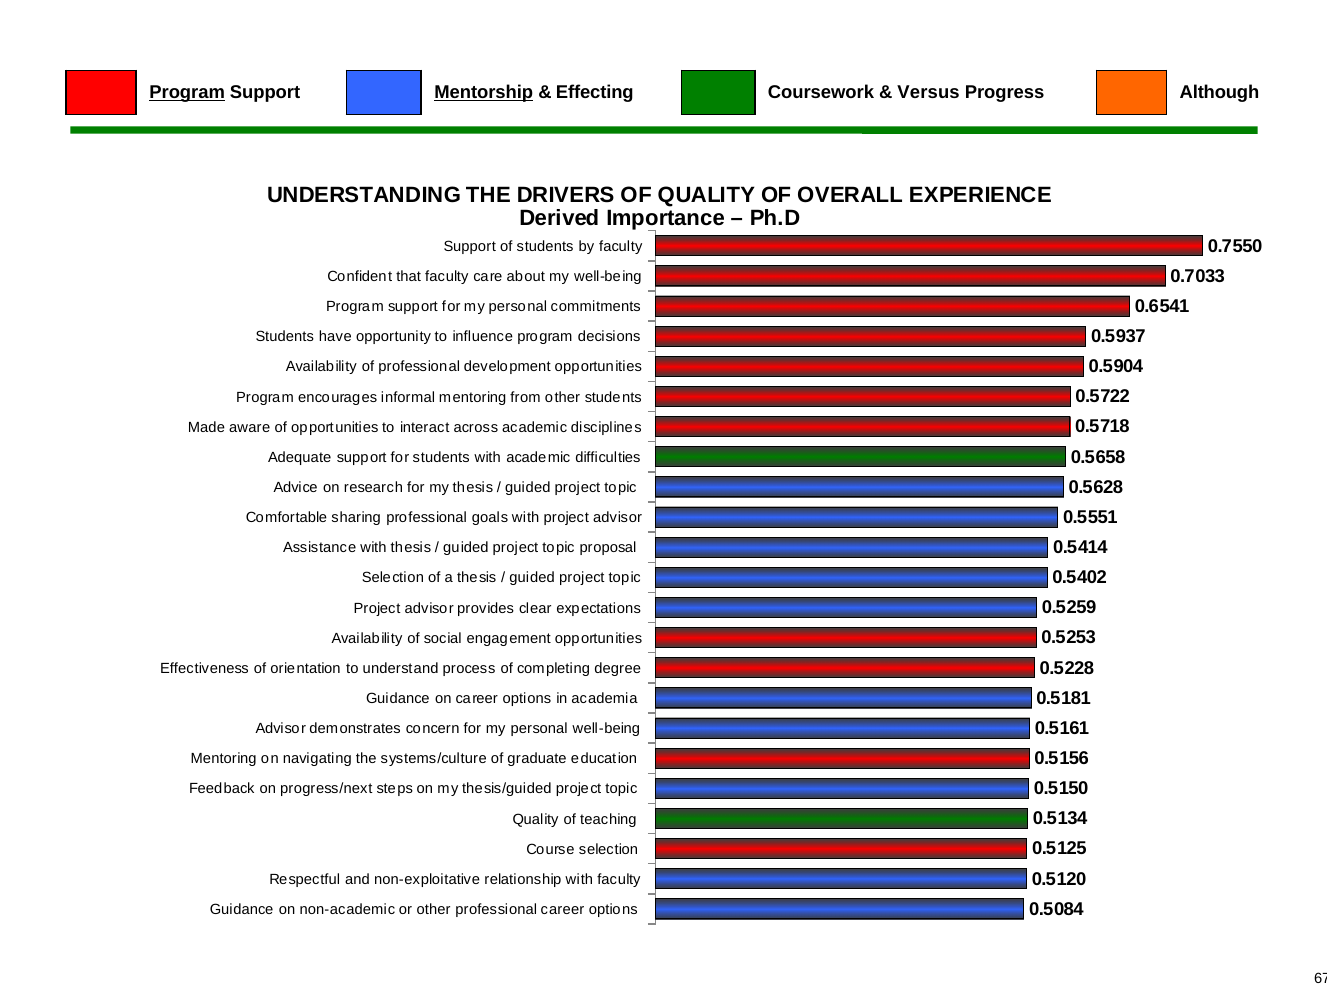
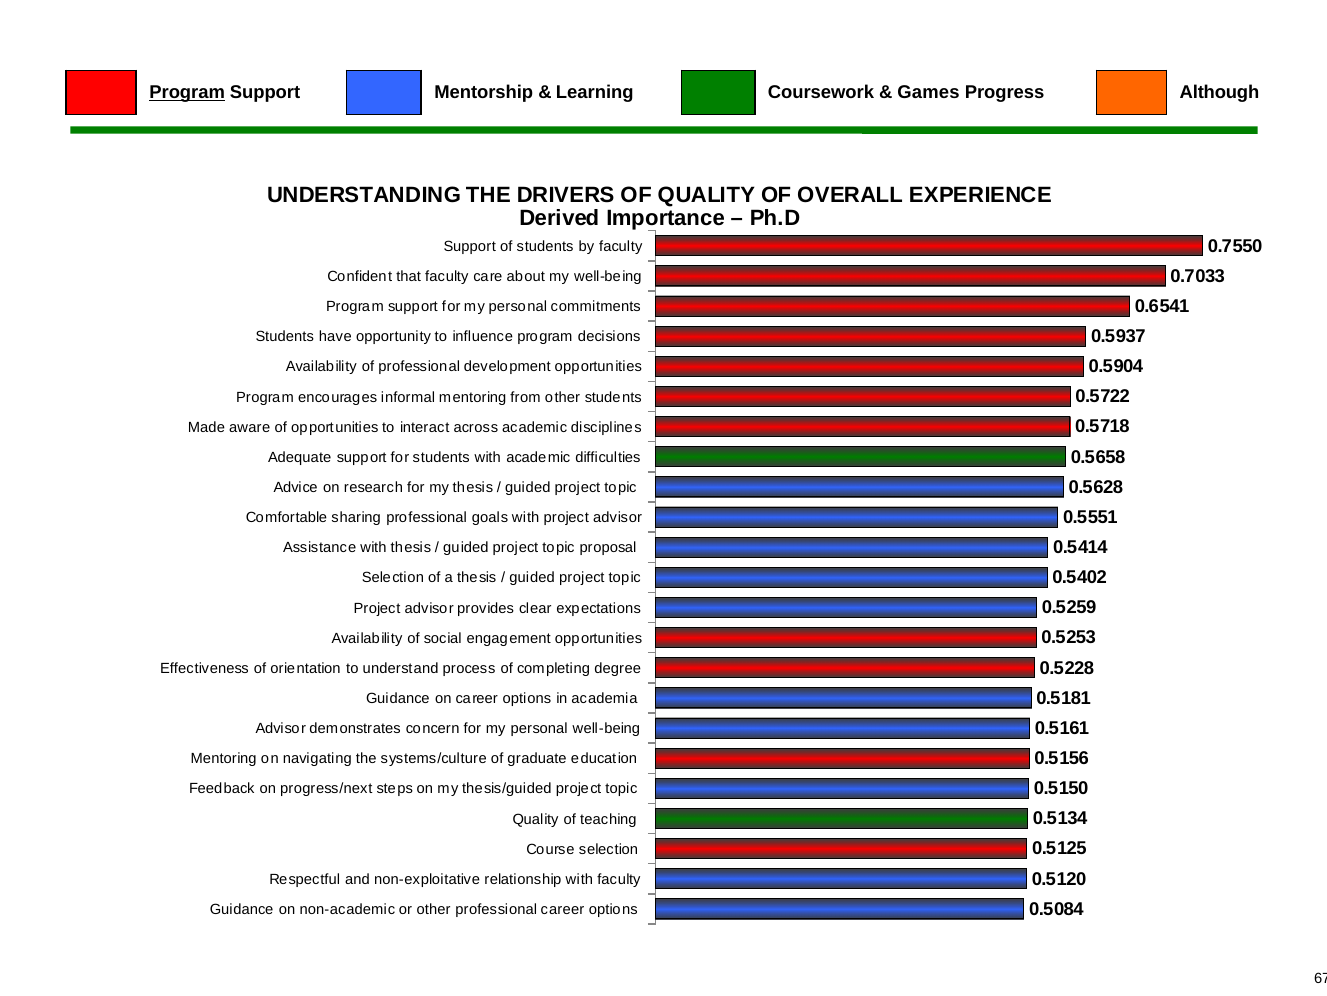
Mentorship underline: present -> none
Effecting: Effecting -> Learning
Versus: Versus -> Games
